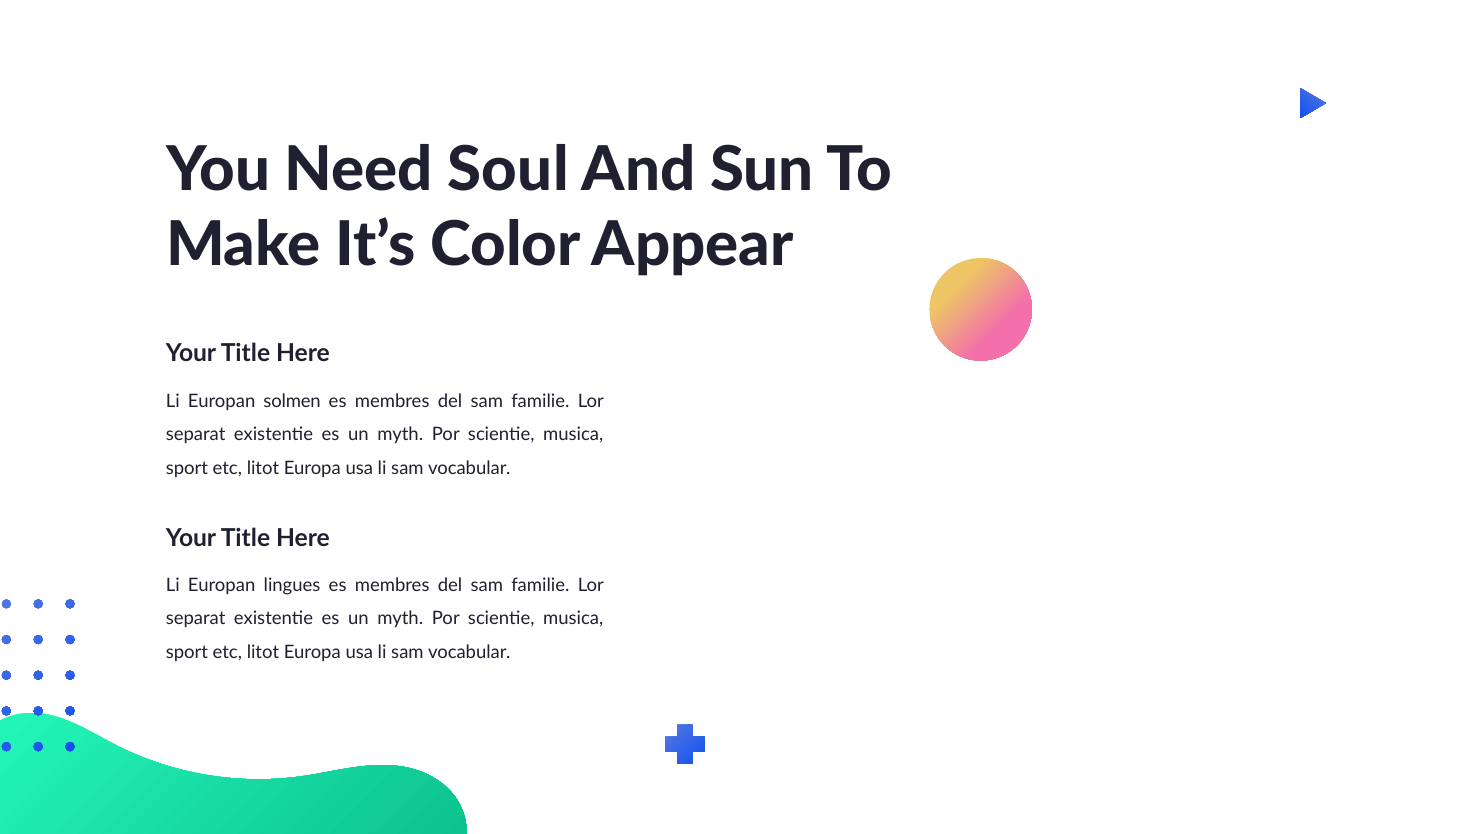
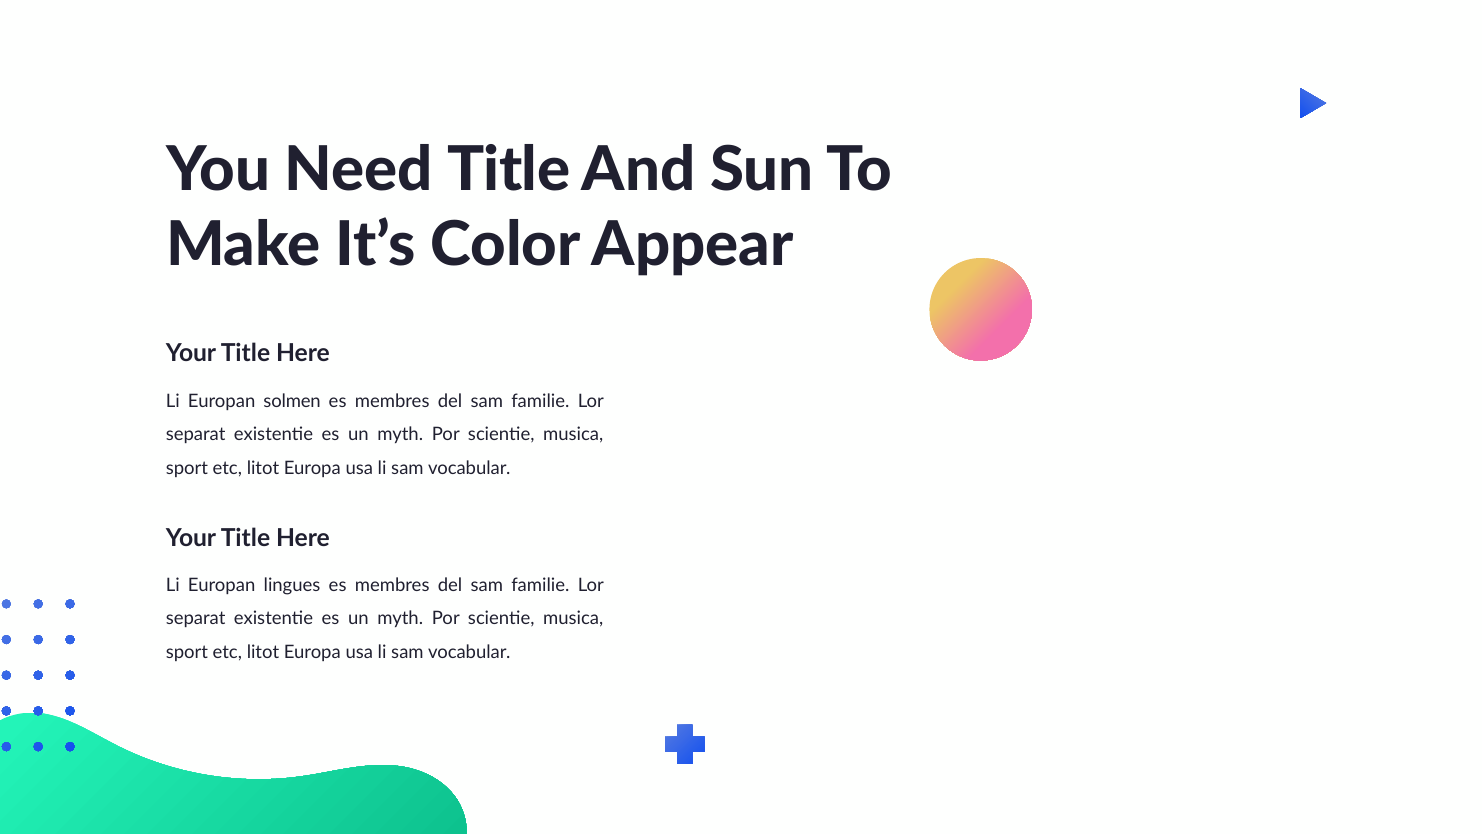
Need Soul: Soul -> Title
